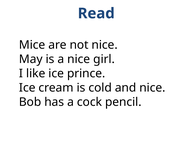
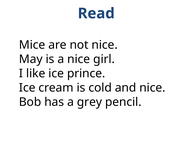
cock: cock -> grey
